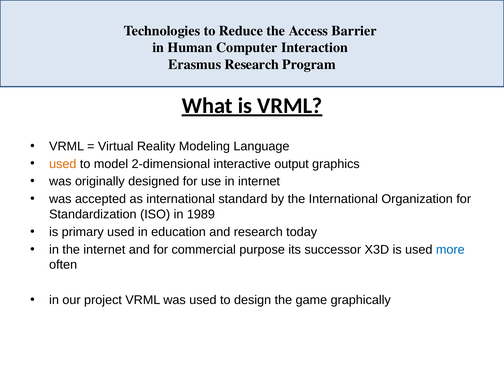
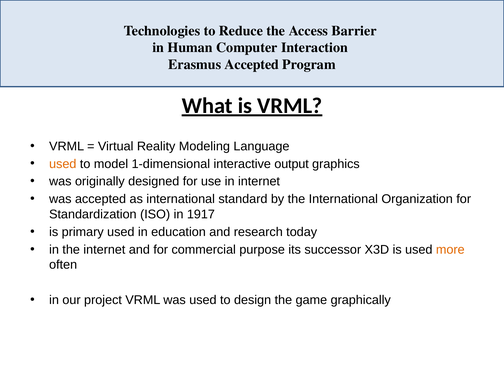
Erasmus Research: Research -> Accepted
2-dimensional: 2-dimensional -> 1-dimensional
1989: 1989 -> 1917
more colour: blue -> orange
